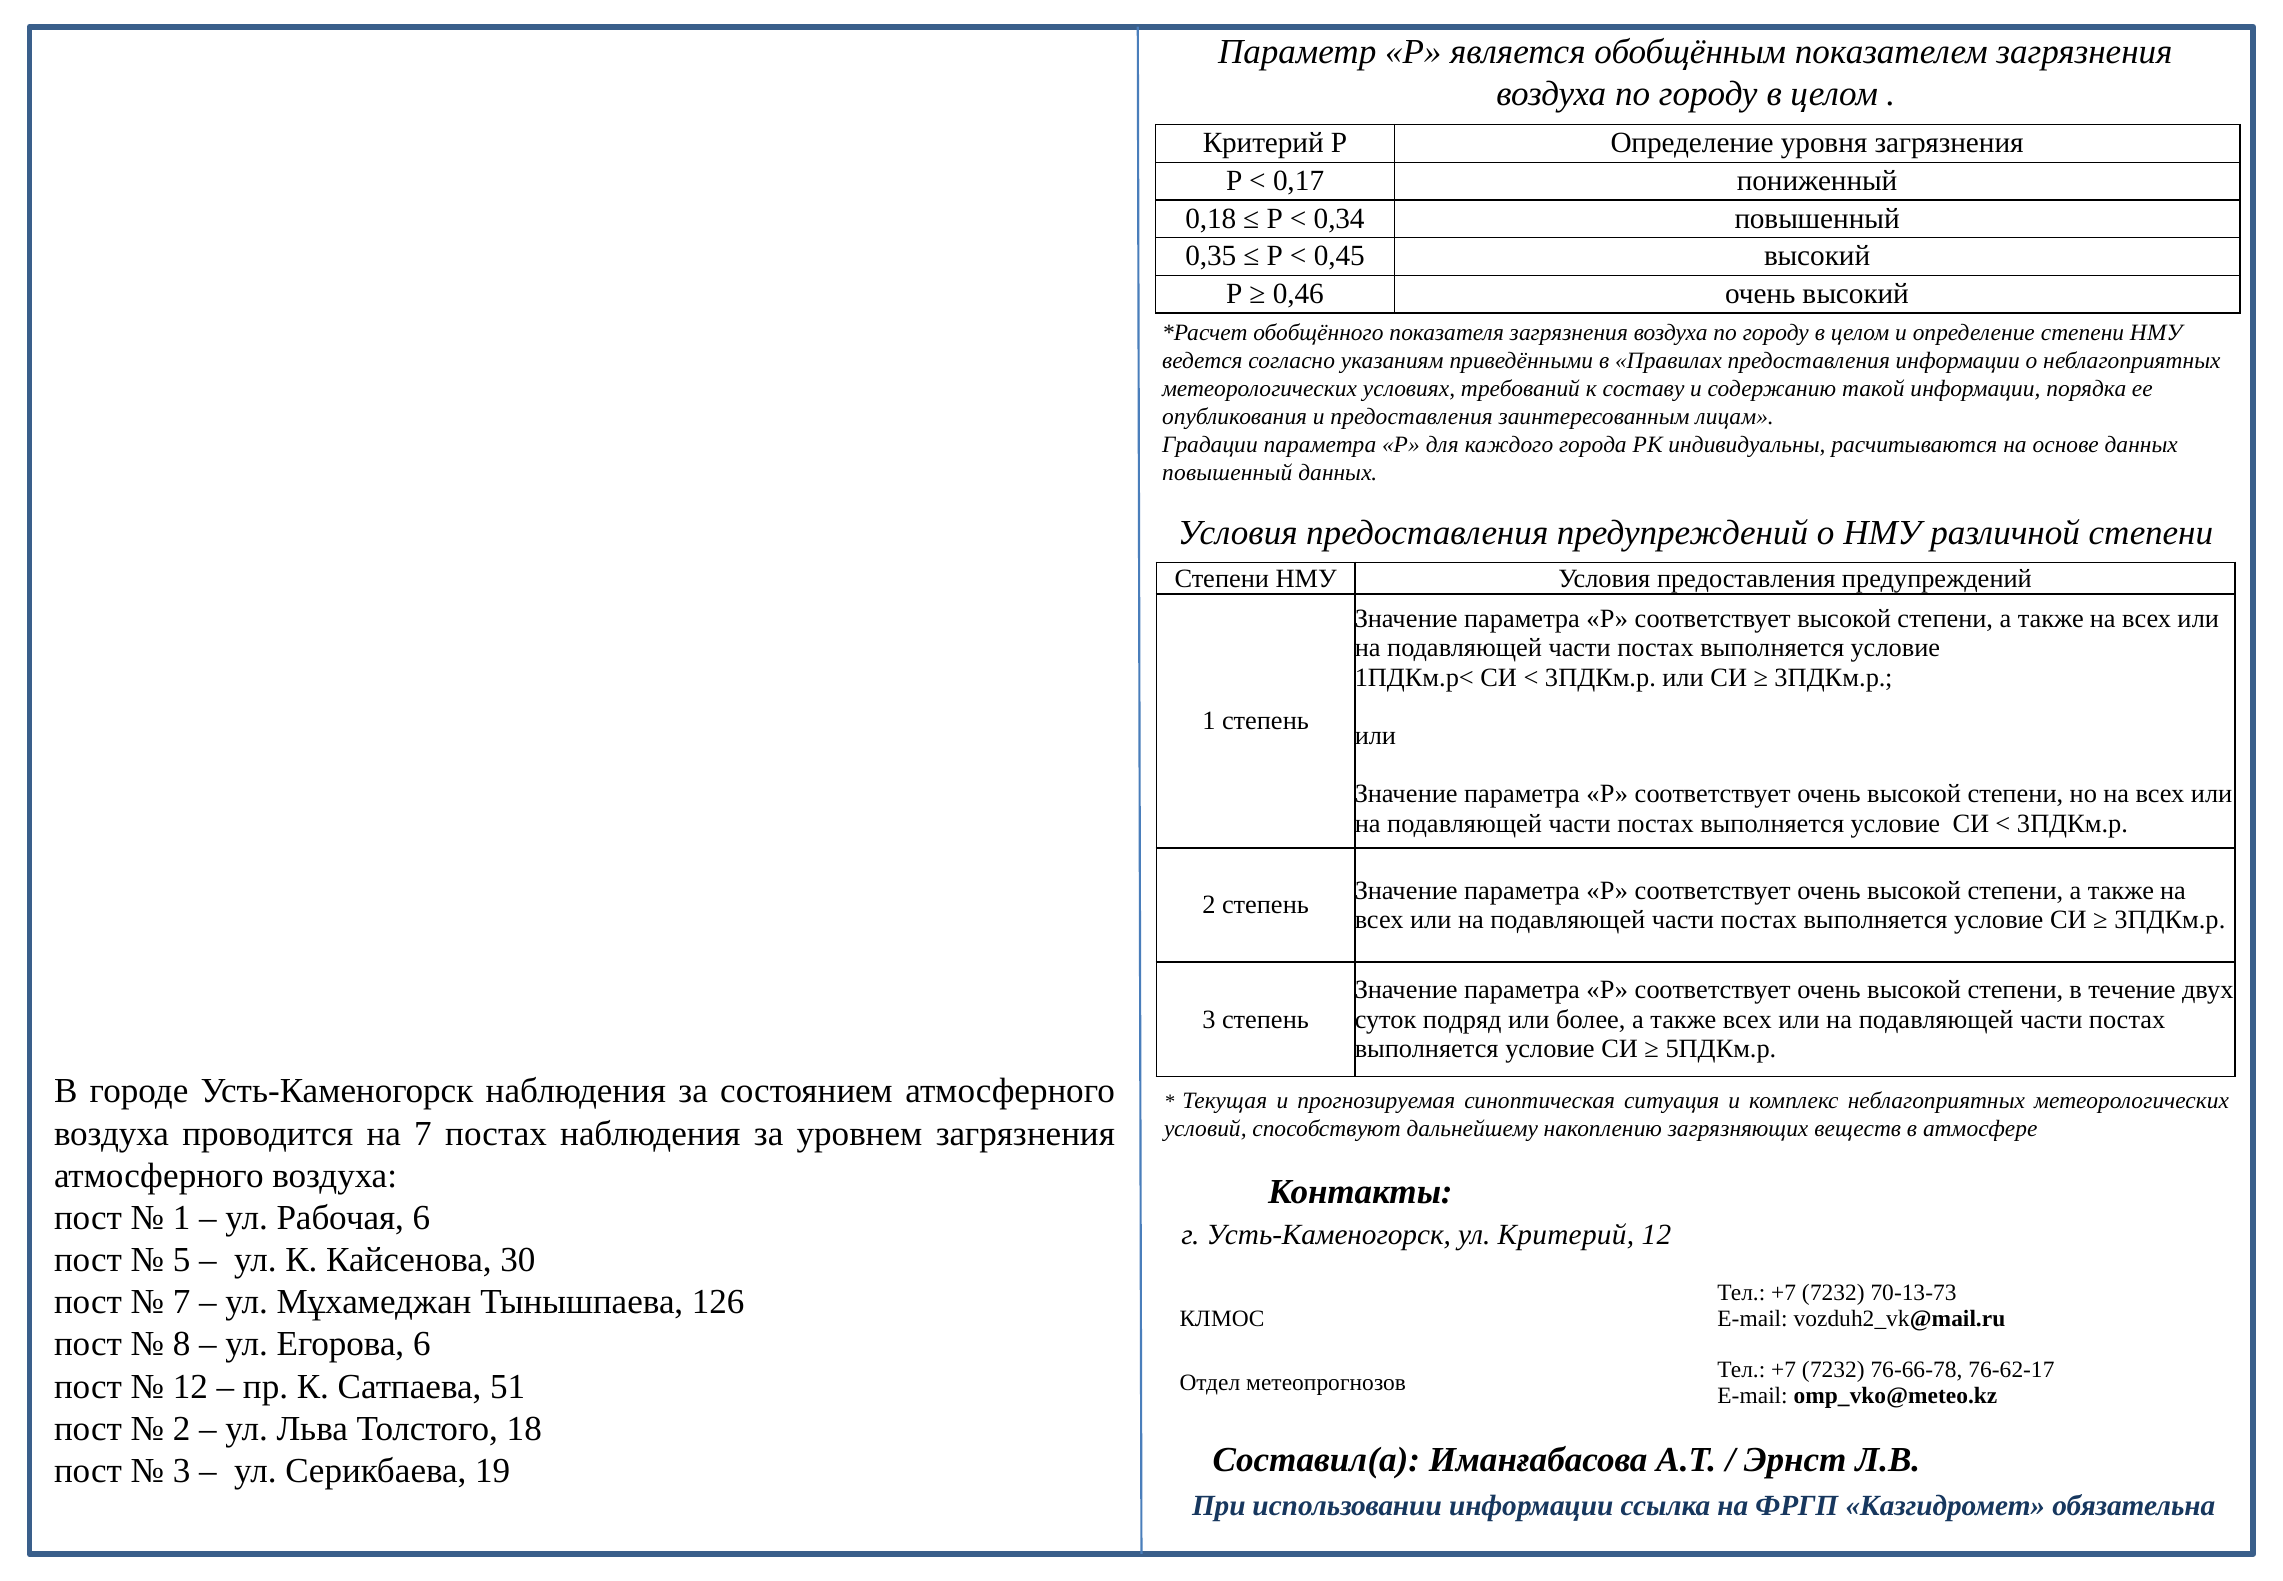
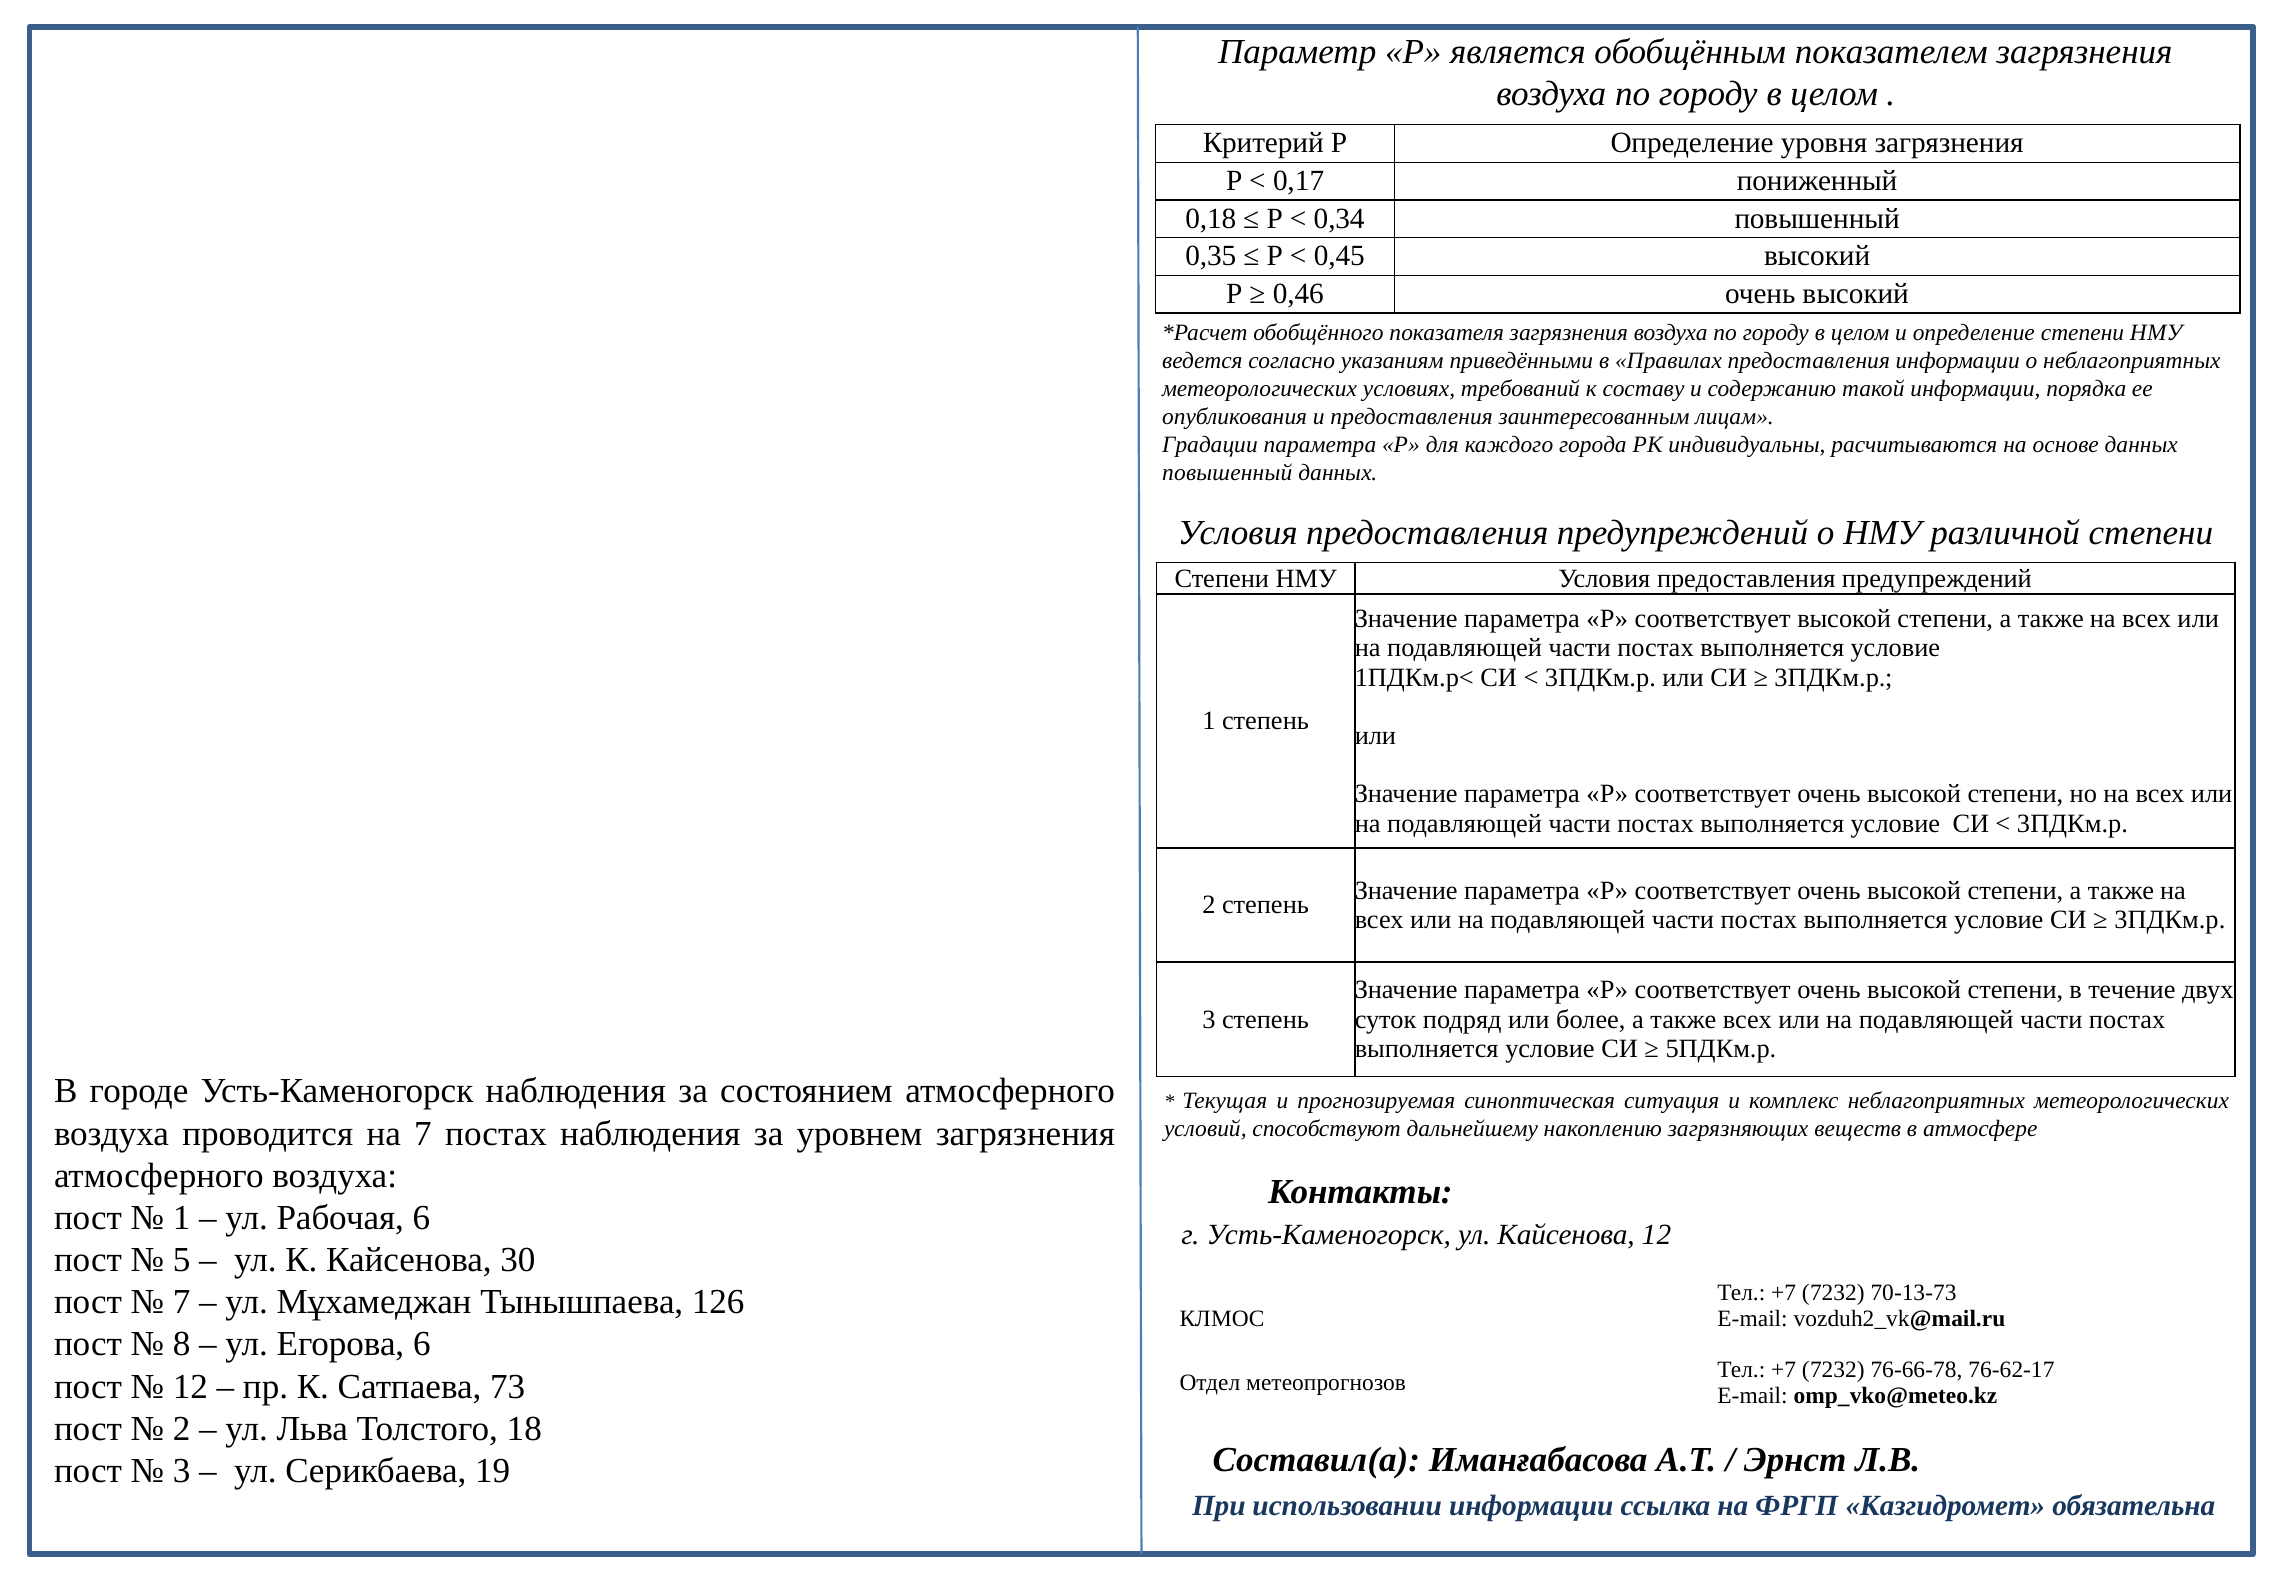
ул Критерий: Критерий -> Кайсенова
51: 51 -> 73
